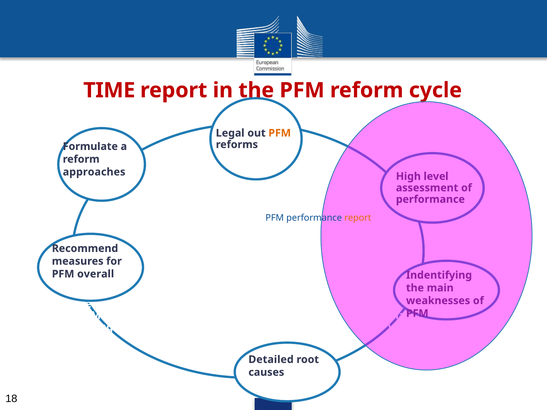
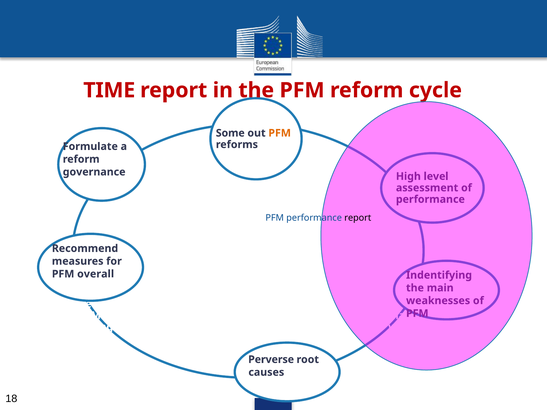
Legal: Legal -> Some
approaches: approaches -> governance
report at (358, 218) colour: orange -> black
Detailed: Detailed -> Perverse
